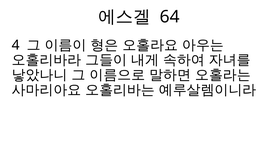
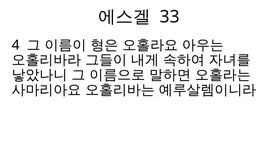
64: 64 -> 33
